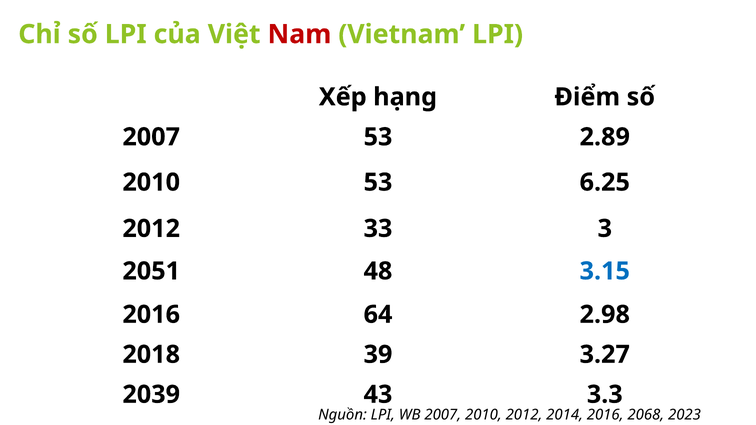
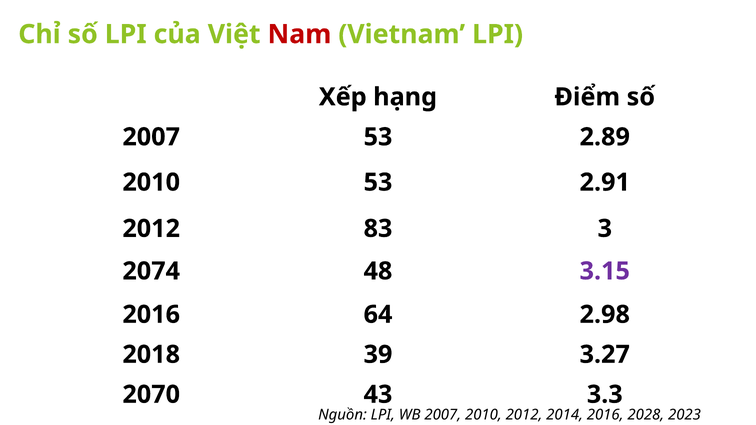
6.25: 6.25 -> 2.91
33: 33 -> 83
2051: 2051 -> 2074
3.15 colour: blue -> purple
2039: 2039 -> 2070
2068: 2068 -> 2028
